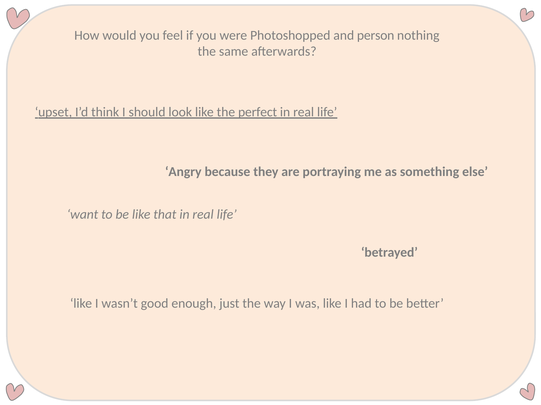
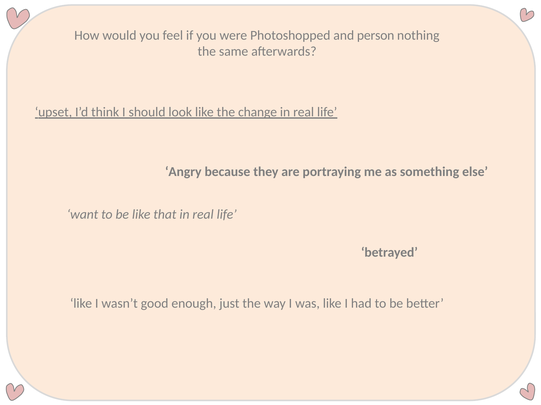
perfect: perfect -> change
